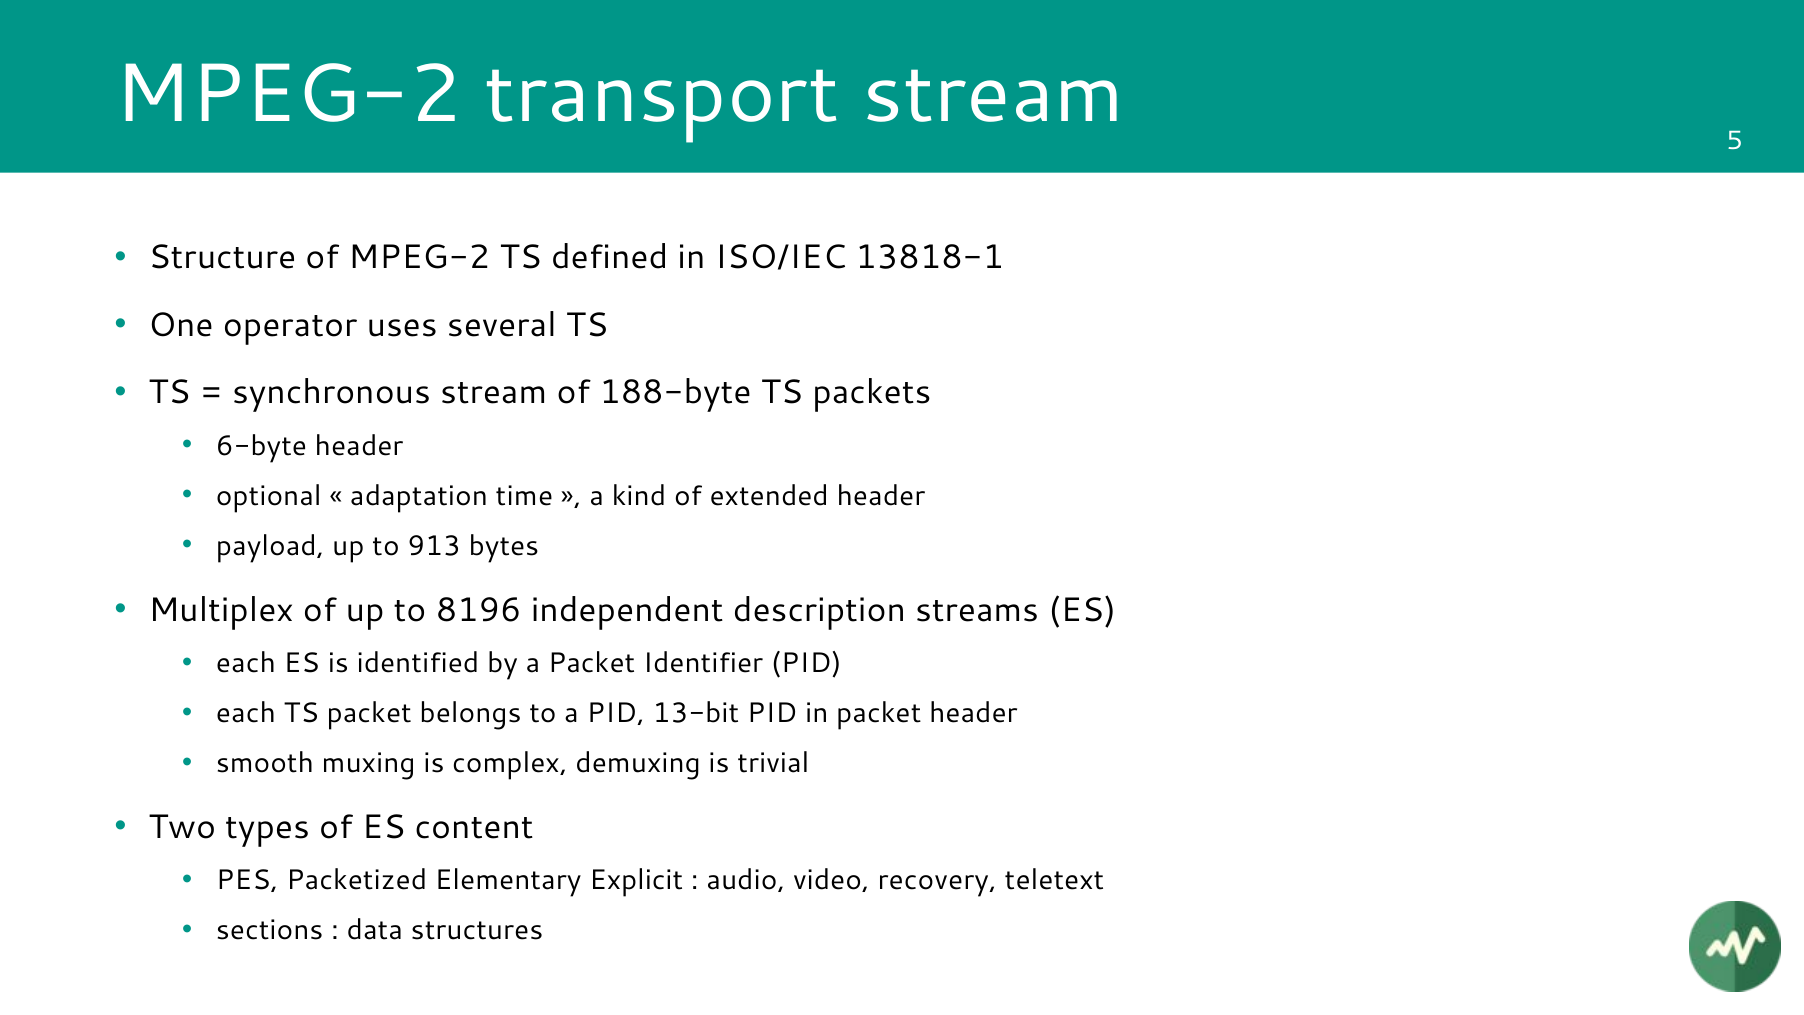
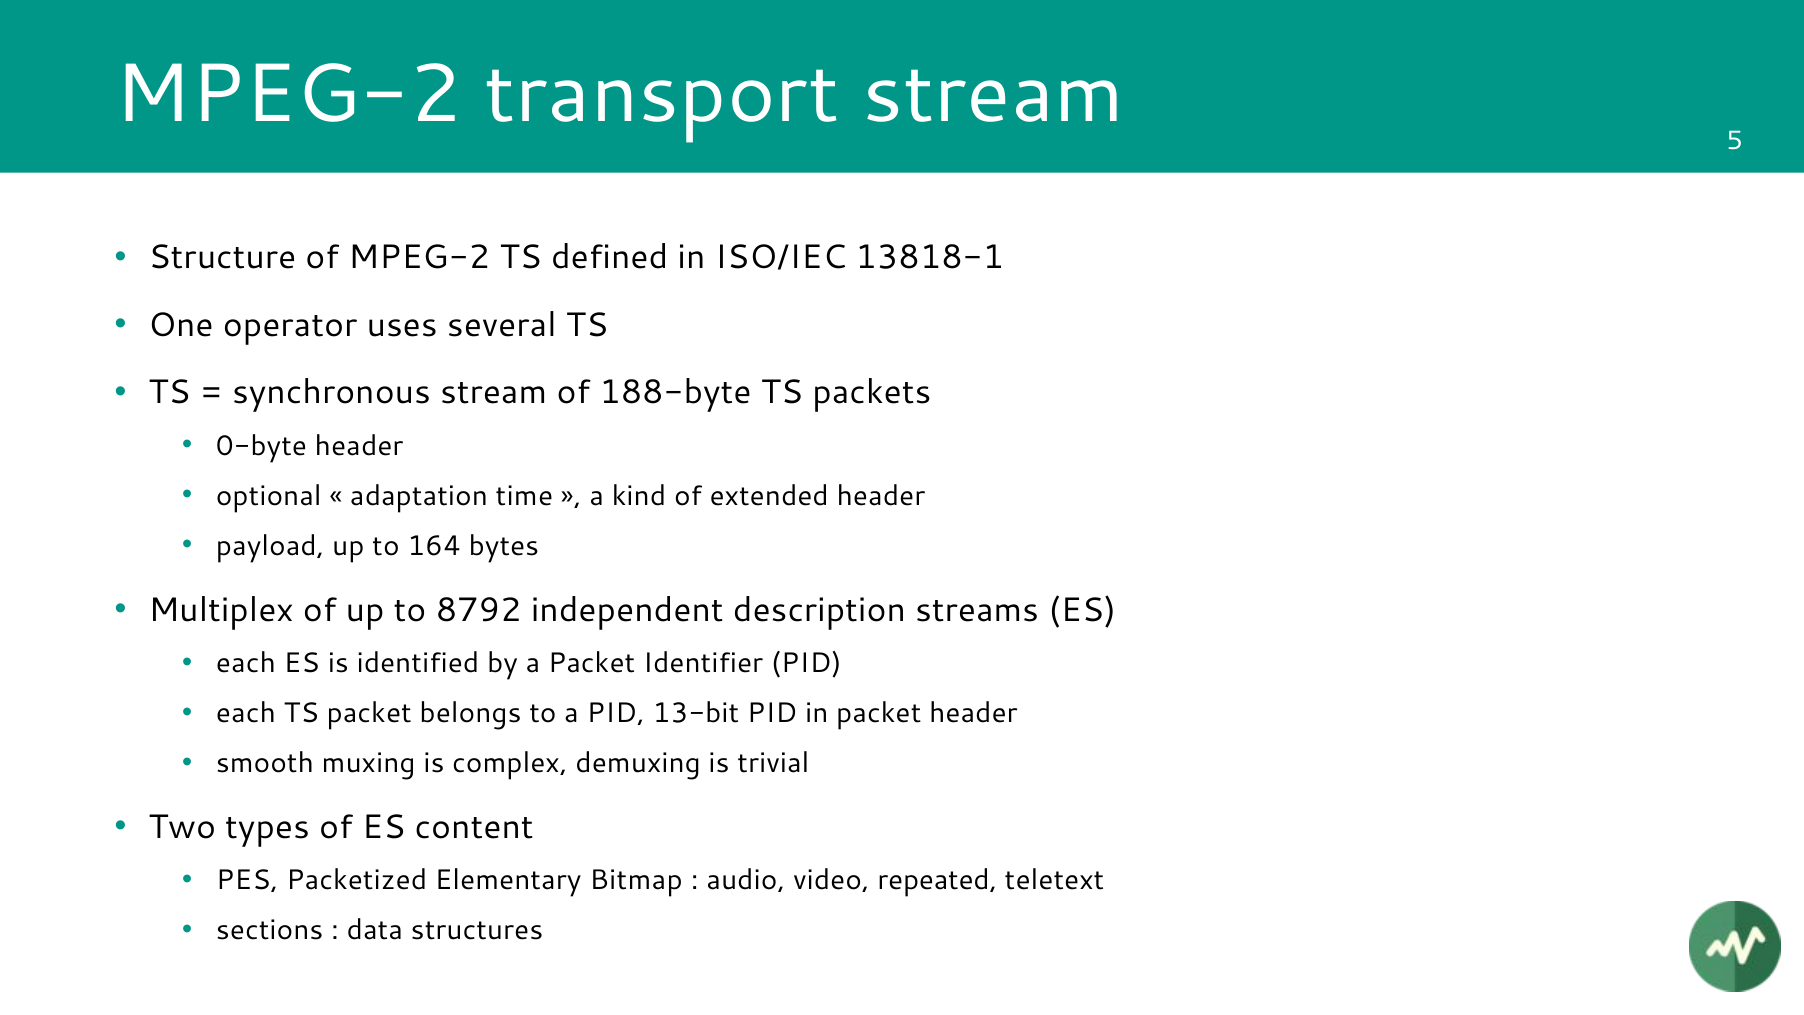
6-byte: 6-byte -> 0-byte
913: 913 -> 164
8196: 8196 -> 8792
Explicit: Explicit -> Bitmap
recovery: recovery -> repeated
